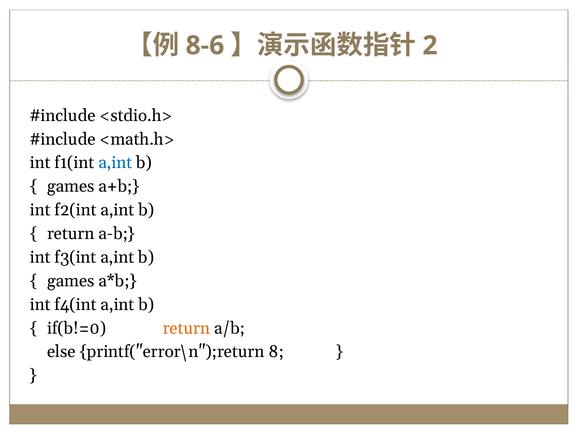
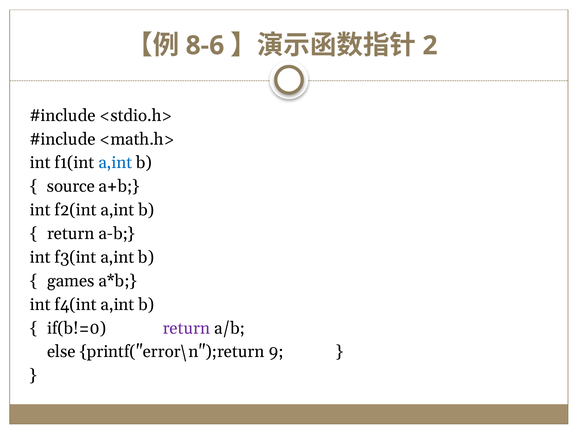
games at (71, 186): games -> source
return at (186, 328) colour: orange -> purple
8: 8 -> 9
